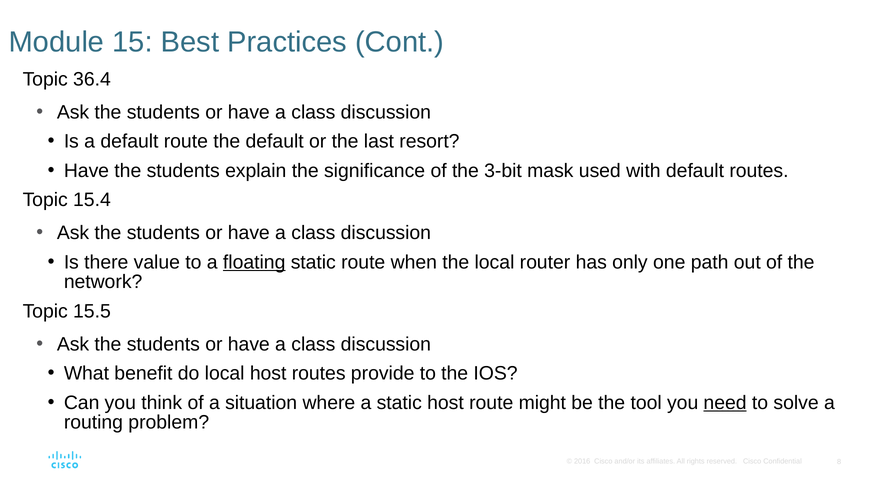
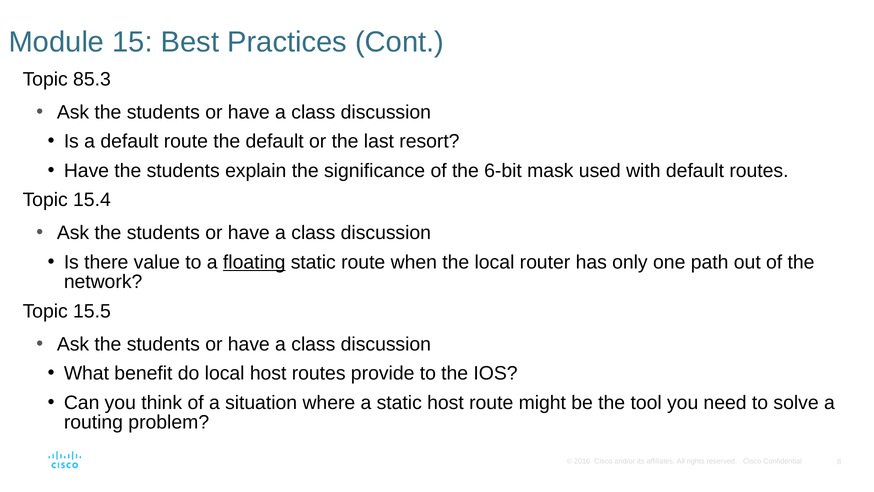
36.4: 36.4 -> 85.3
3-bit: 3-bit -> 6-bit
need underline: present -> none
